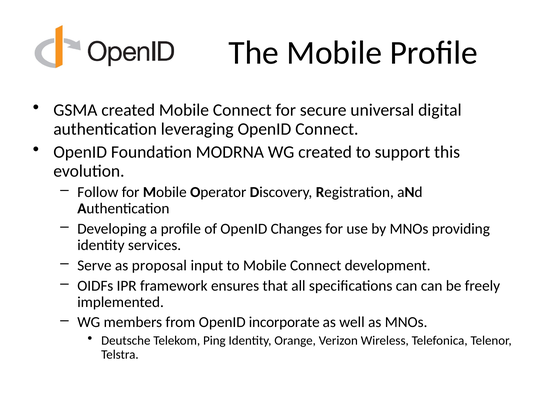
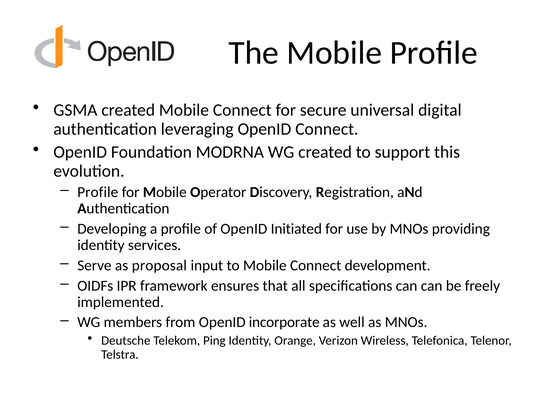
Follow at (98, 192): Follow -> Profile
Changes: Changes -> Initiated
